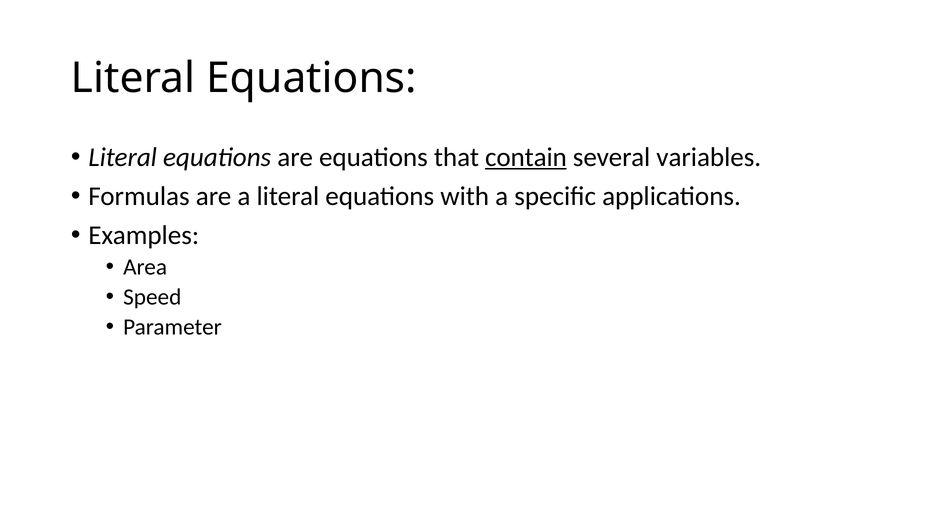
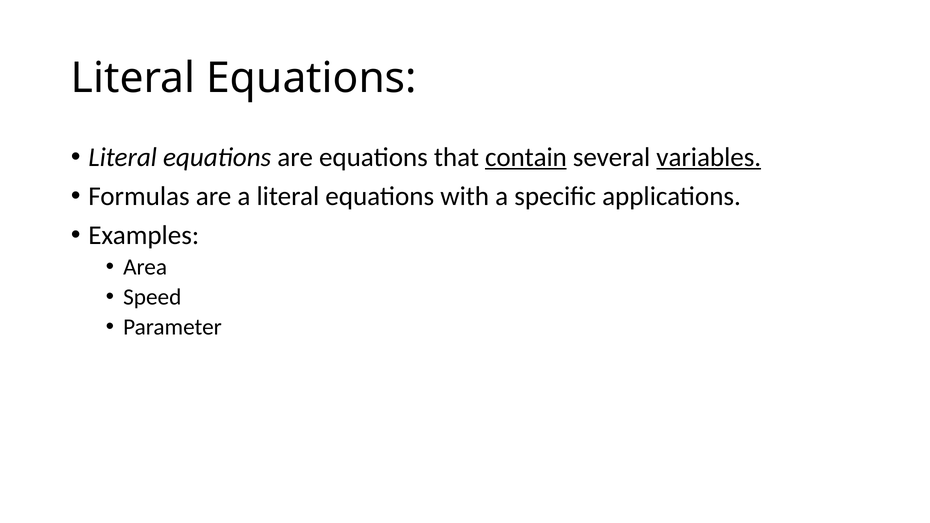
variables underline: none -> present
